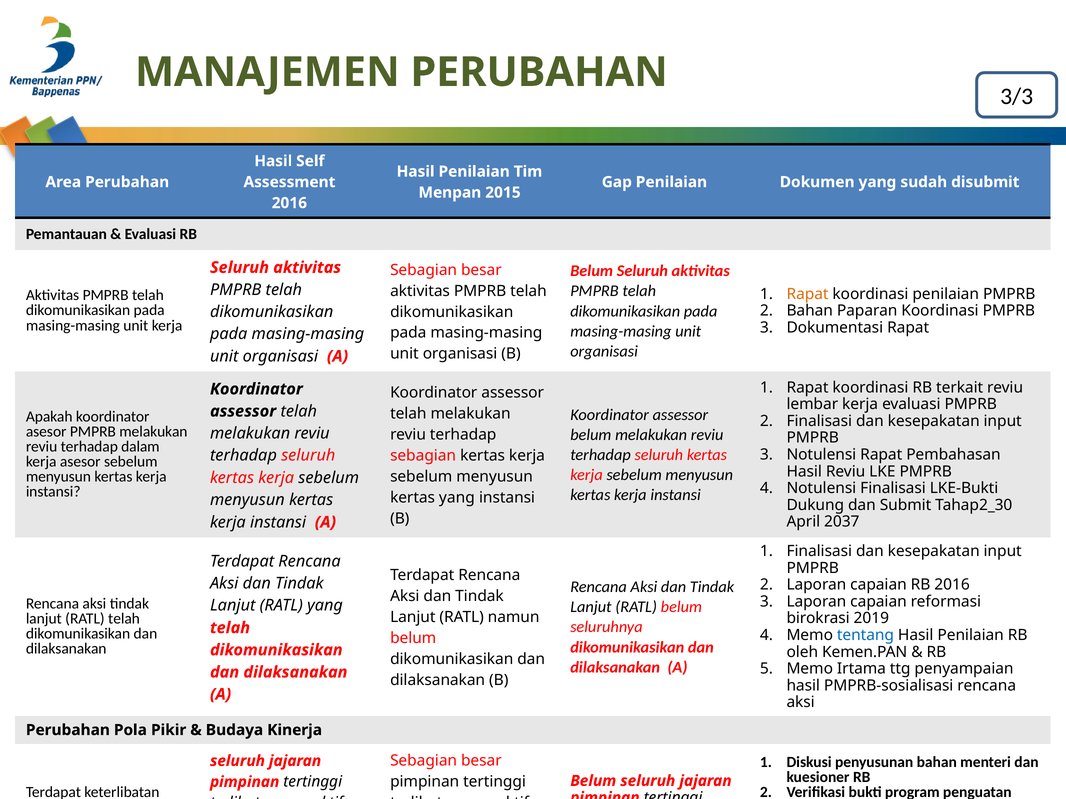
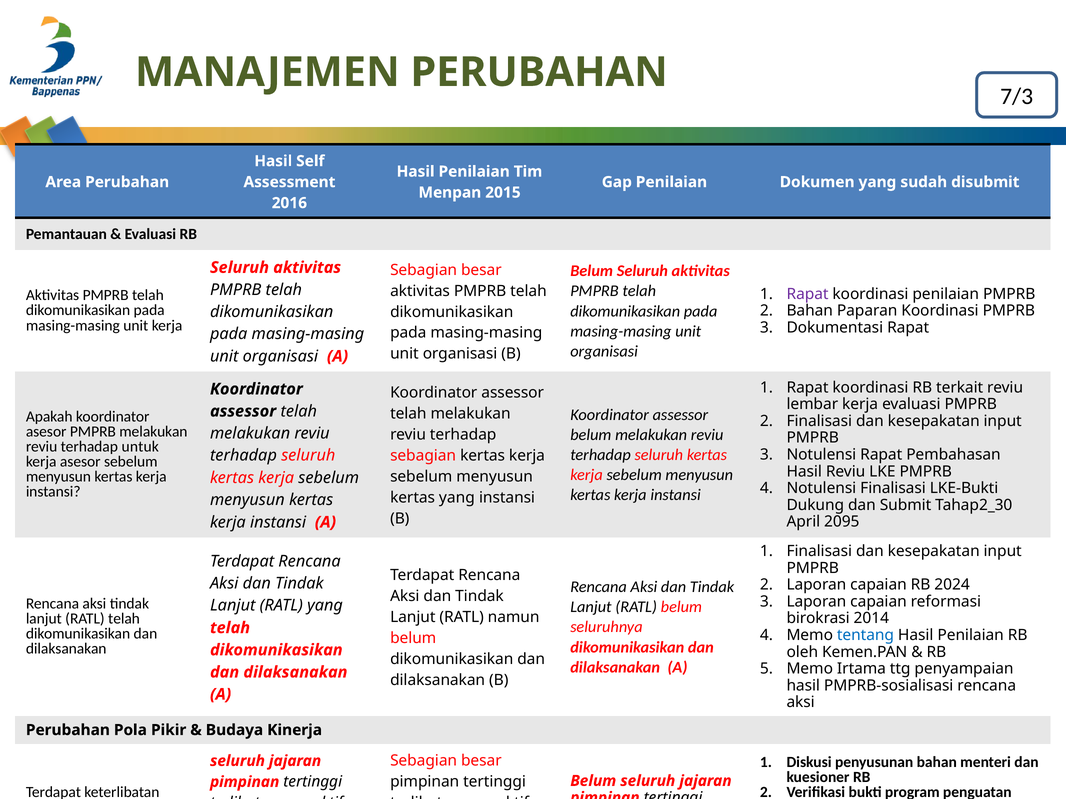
3/3: 3/3 -> 7/3
Rapat at (808, 294) colour: orange -> purple
terhadap dalam: dalam -> untuk
2037: 2037 -> 2095
RB 2016: 2016 -> 2024
2019: 2019 -> 2014
